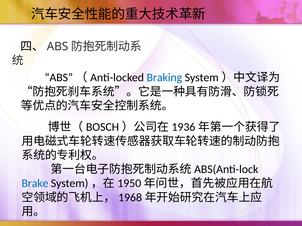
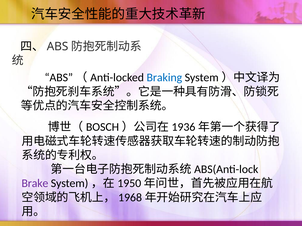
Brake colour: blue -> purple
